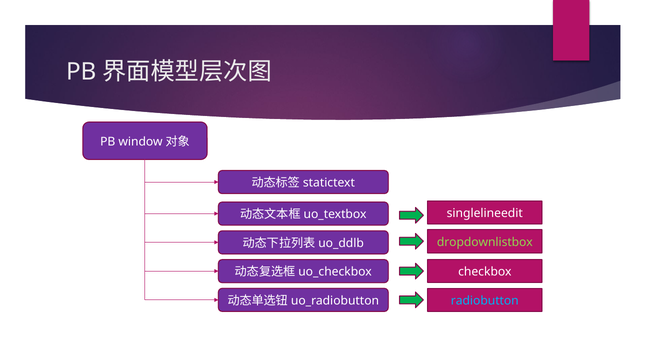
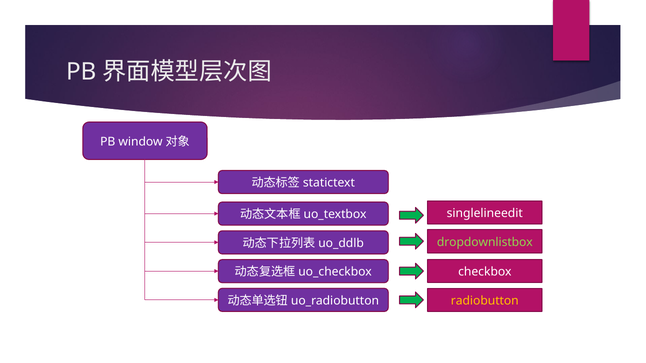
radiobutton colour: light blue -> yellow
